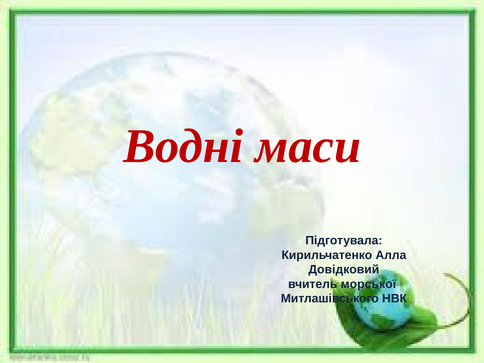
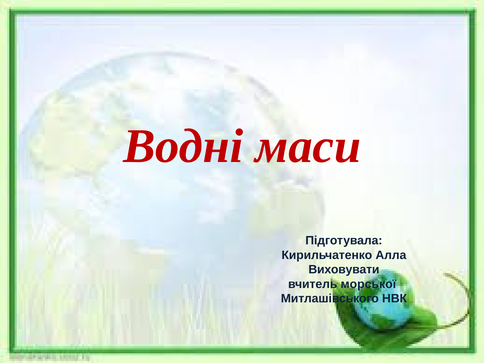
Довідковий: Довідковий -> Виховувати
